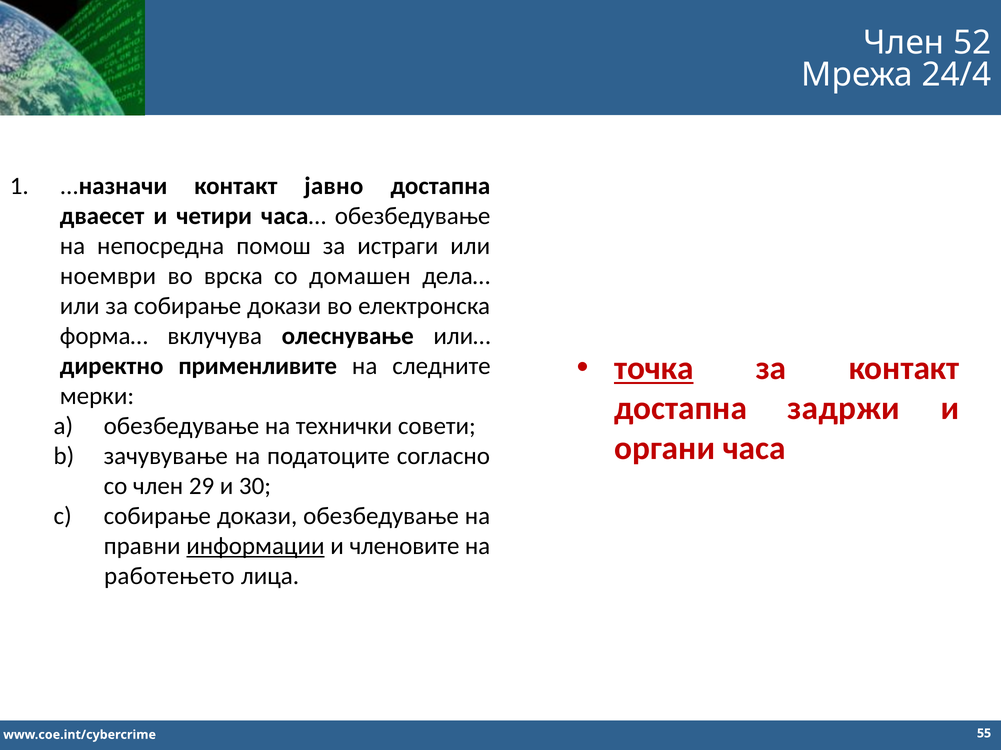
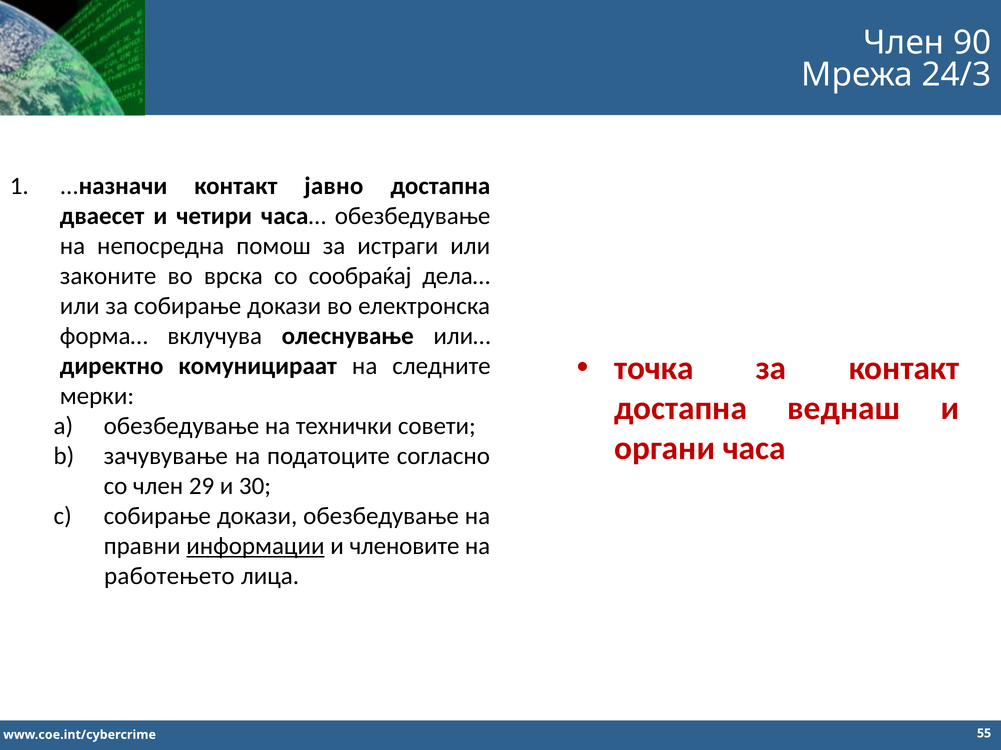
52: 52 -> 90
24/4: 24/4 -> 24/3
ноември: ноември -> законите
домашен: домашен -> сообраќај
точка underline: present -> none
применливите: применливите -> комуницираат
задржи: задржи -> веднаш
